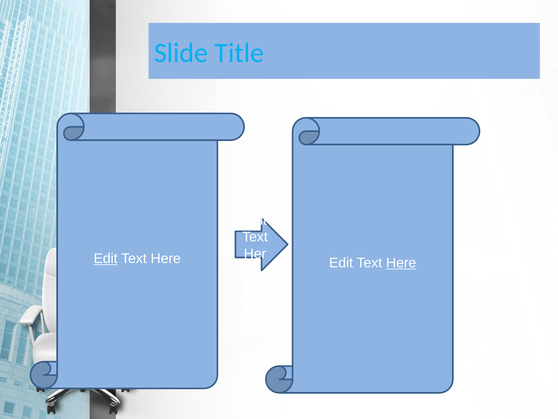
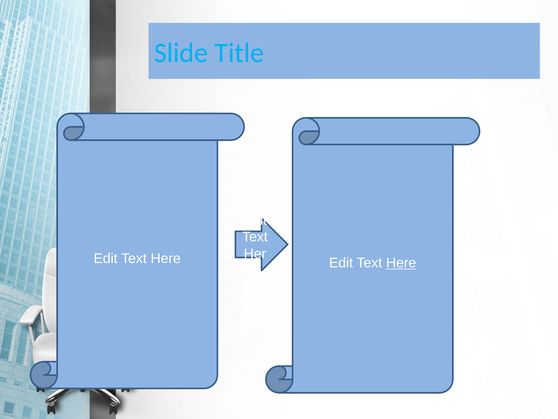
Edit at (106, 258) underline: present -> none
